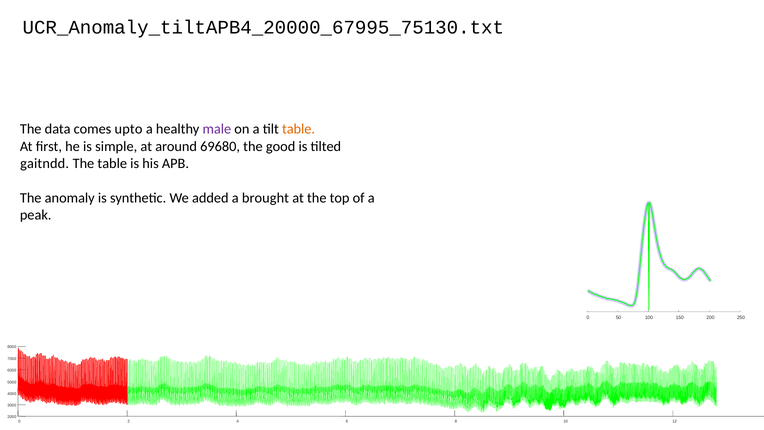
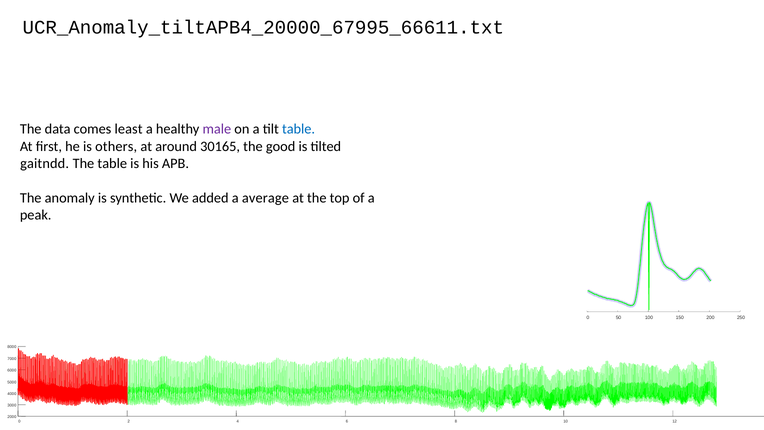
UCR_Anomaly_tiltAPB4_20000_67995_75130.txt: UCR_Anomaly_tiltAPB4_20000_67995_75130.txt -> UCR_Anomaly_tiltAPB4_20000_67995_66611.txt
upto: upto -> least
table at (299, 129) colour: orange -> blue
simple: simple -> others
69680: 69680 -> 30165
brought: brought -> average
